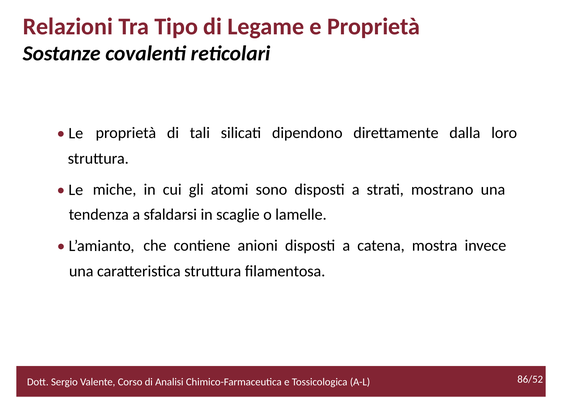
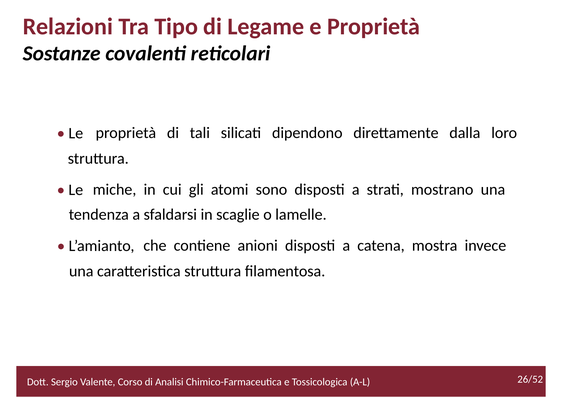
86/52: 86/52 -> 26/52
